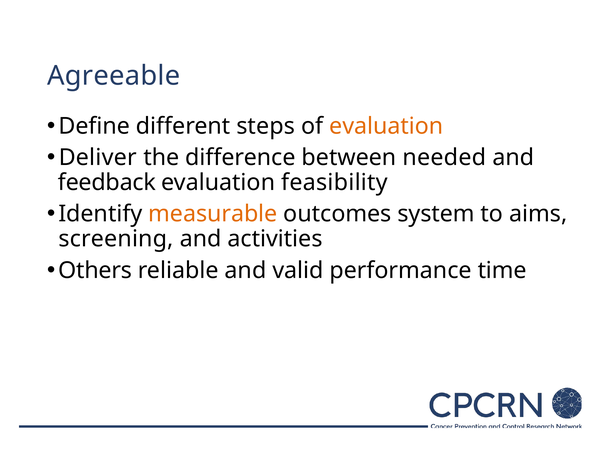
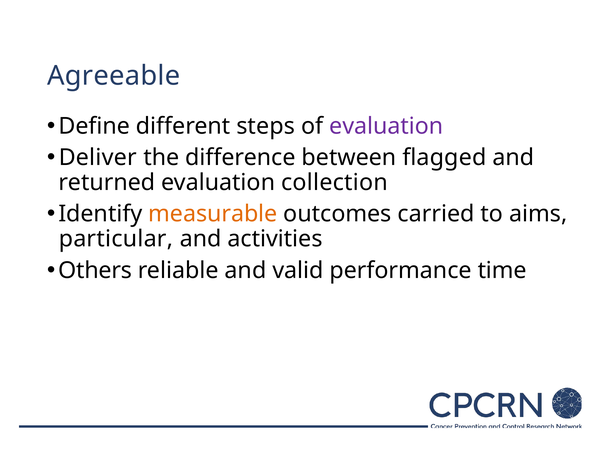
evaluation at (386, 126) colour: orange -> purple
needed: needed -> flagged
feedback: feedback -> returned
feasibility: feasibility -> collection
system: system -> carried
screening: screening -> particular
